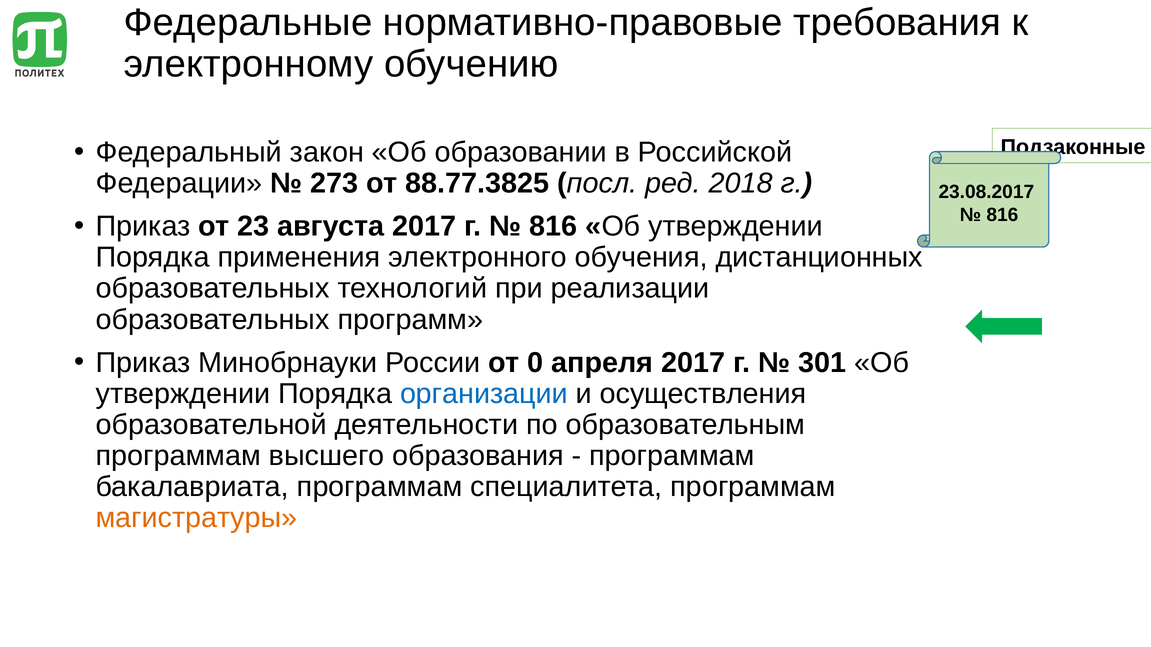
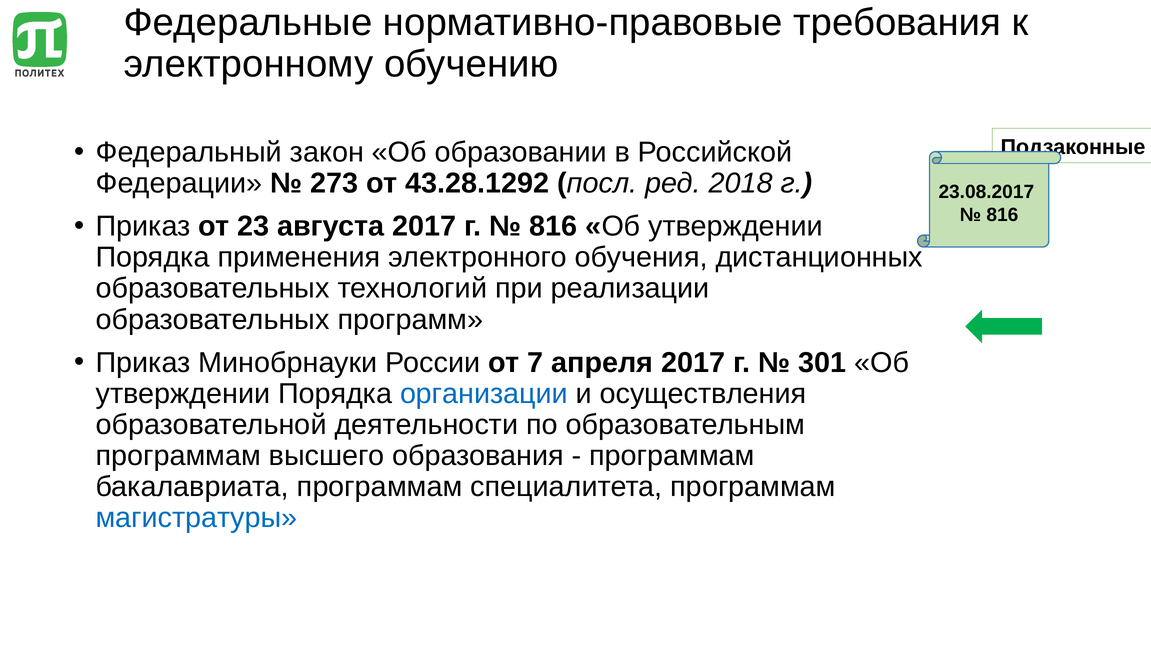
88.77.3825: 88.77.3825 -> 43.28.1292
0: 0 -> 7
магистратуры colour: orange -> blue
